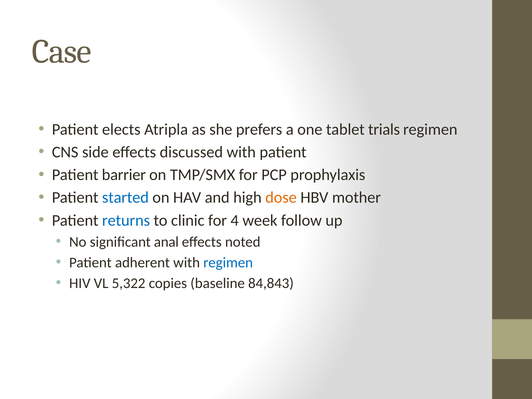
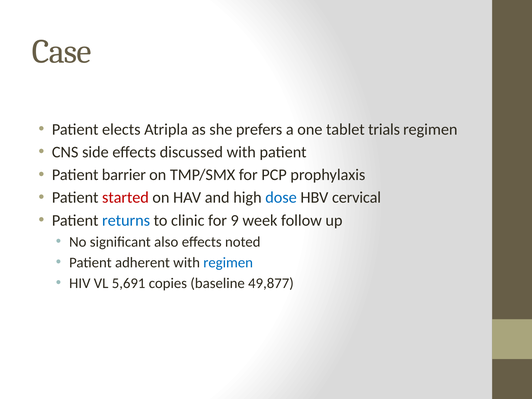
started colour: blue -> red
dose colour: orange -> blue
mother: mother -> cervical
4: 4 -> 9
anal: anal -> also
5,322: 5,322 -> 5,691
84,843: 84,843 -> 49,877
